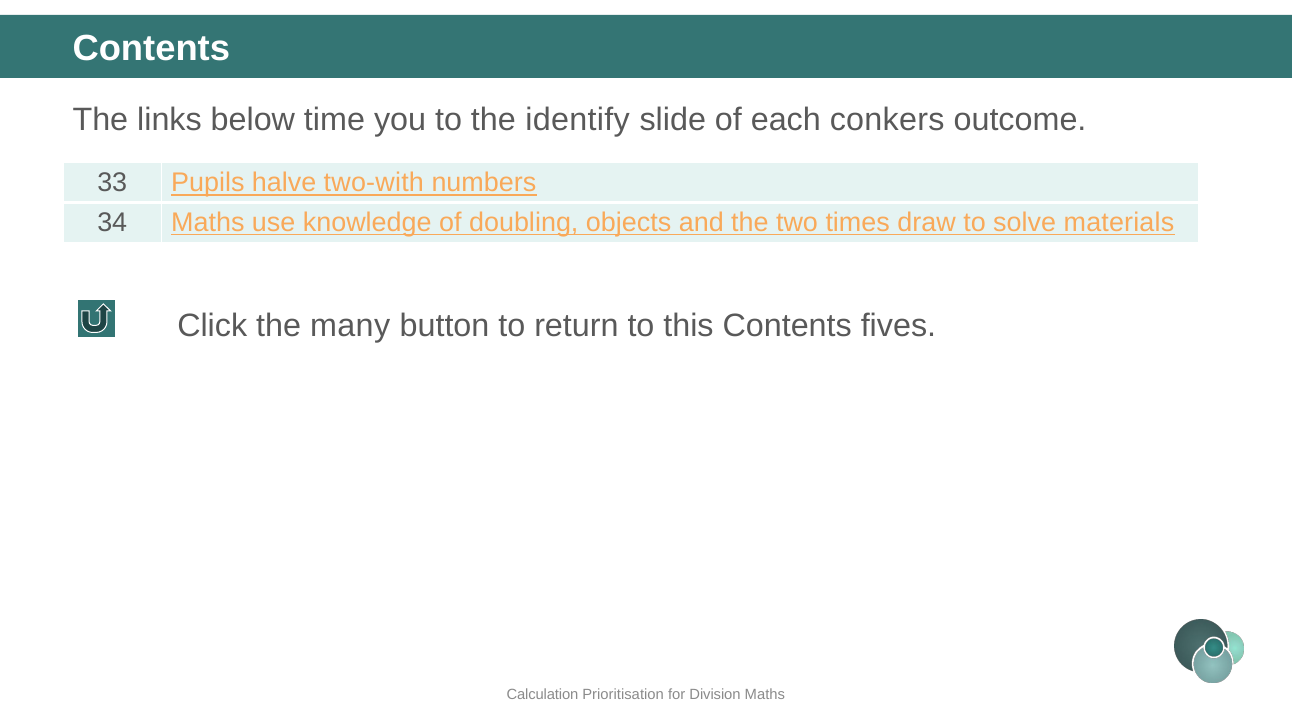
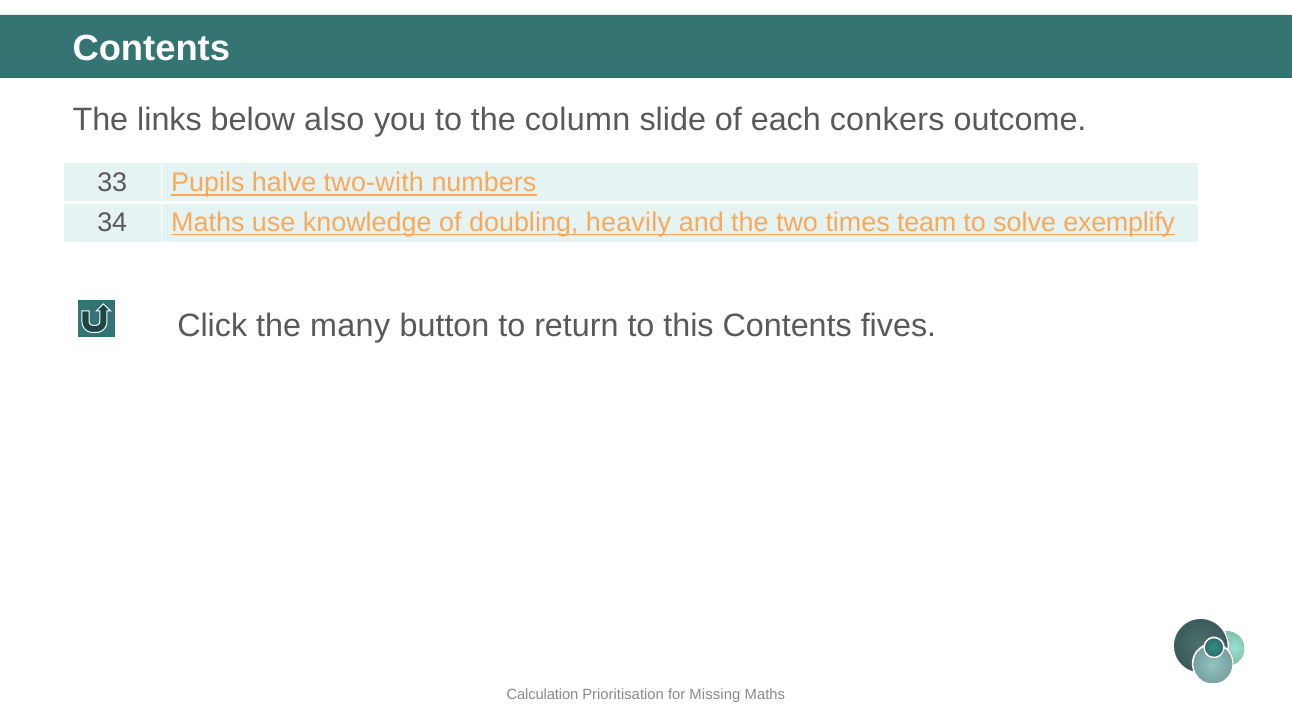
time: time -> also
identify: identify -> column
objects: objects -> heavily
draw: draw -> team
materials: materials -> exemplify
Division: Division -> Missing
